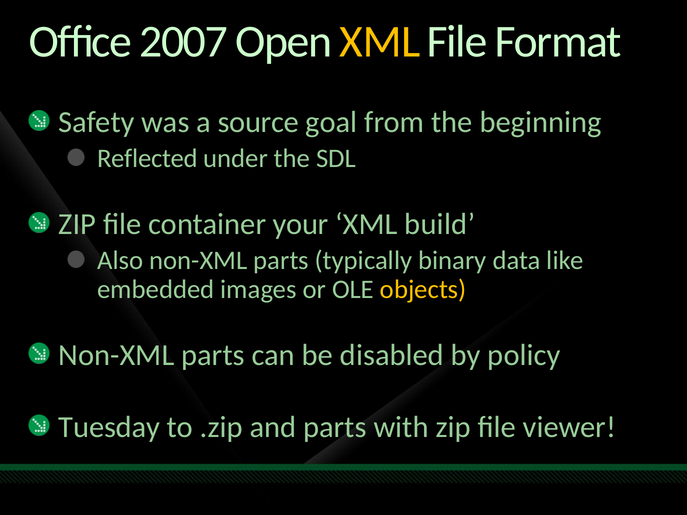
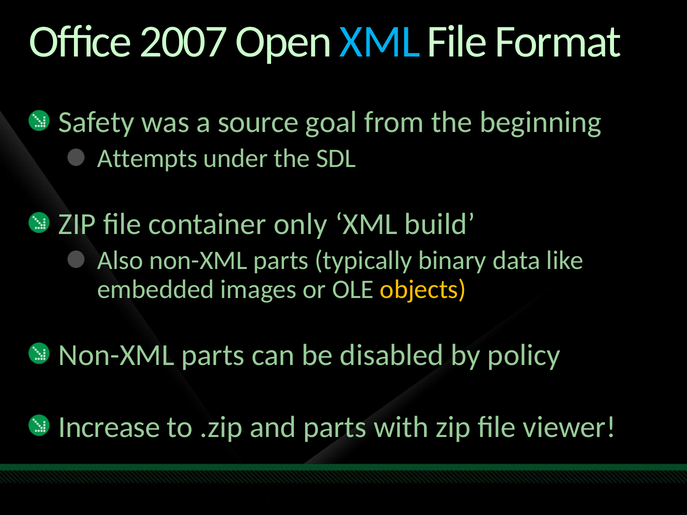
XML at (380, 42) colour: yellow -> light blue
Reflected: Reflected -> Attempts
your: your -> only
Tuesday: Tuesday -> Increase
